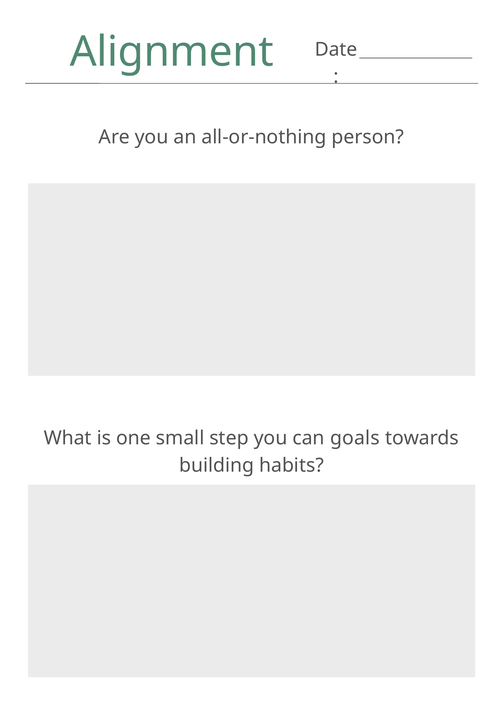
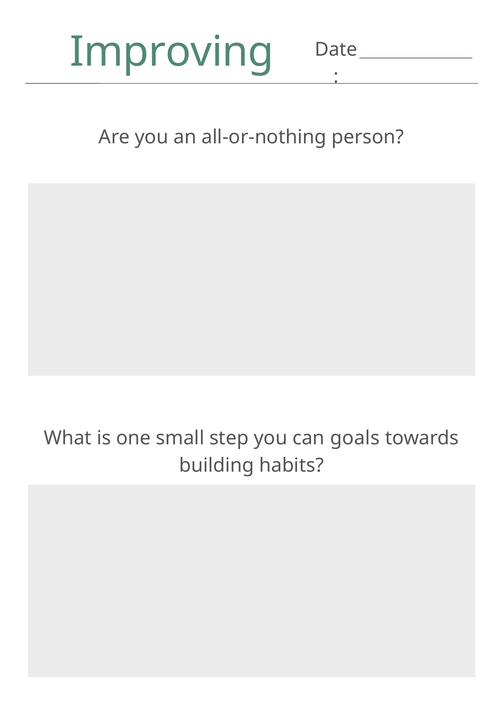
Alignment: Alignment -> Improving
